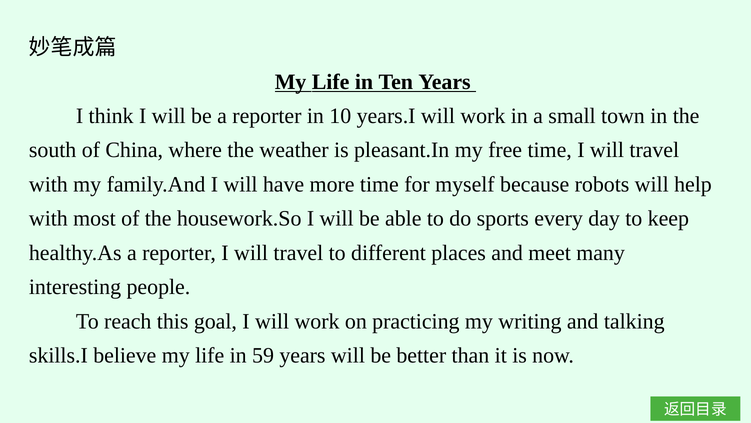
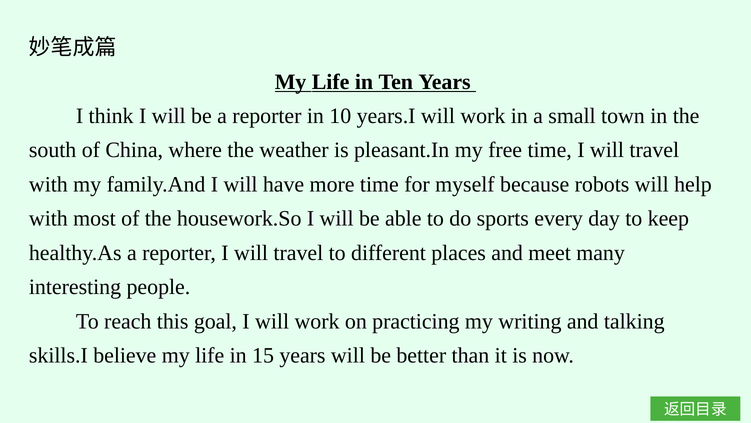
59: 59 -> 15
